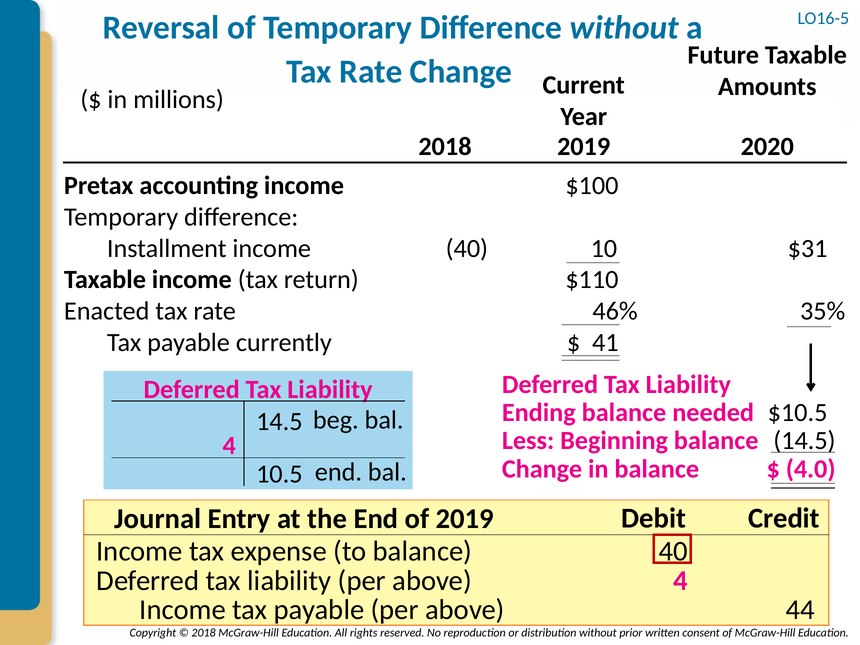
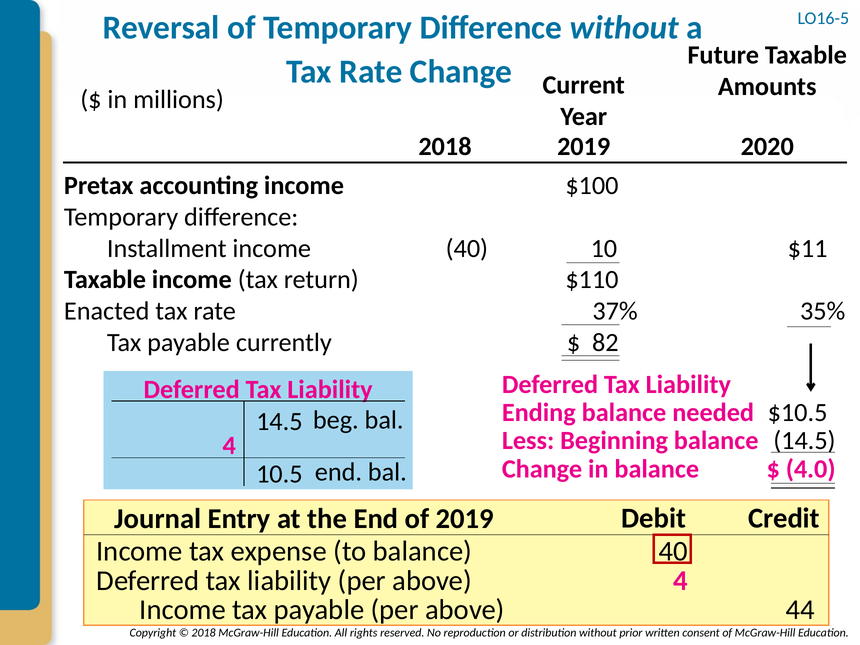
$31: $31 -> $11
46%: 46% -> 37%
41: 41 -> 82
